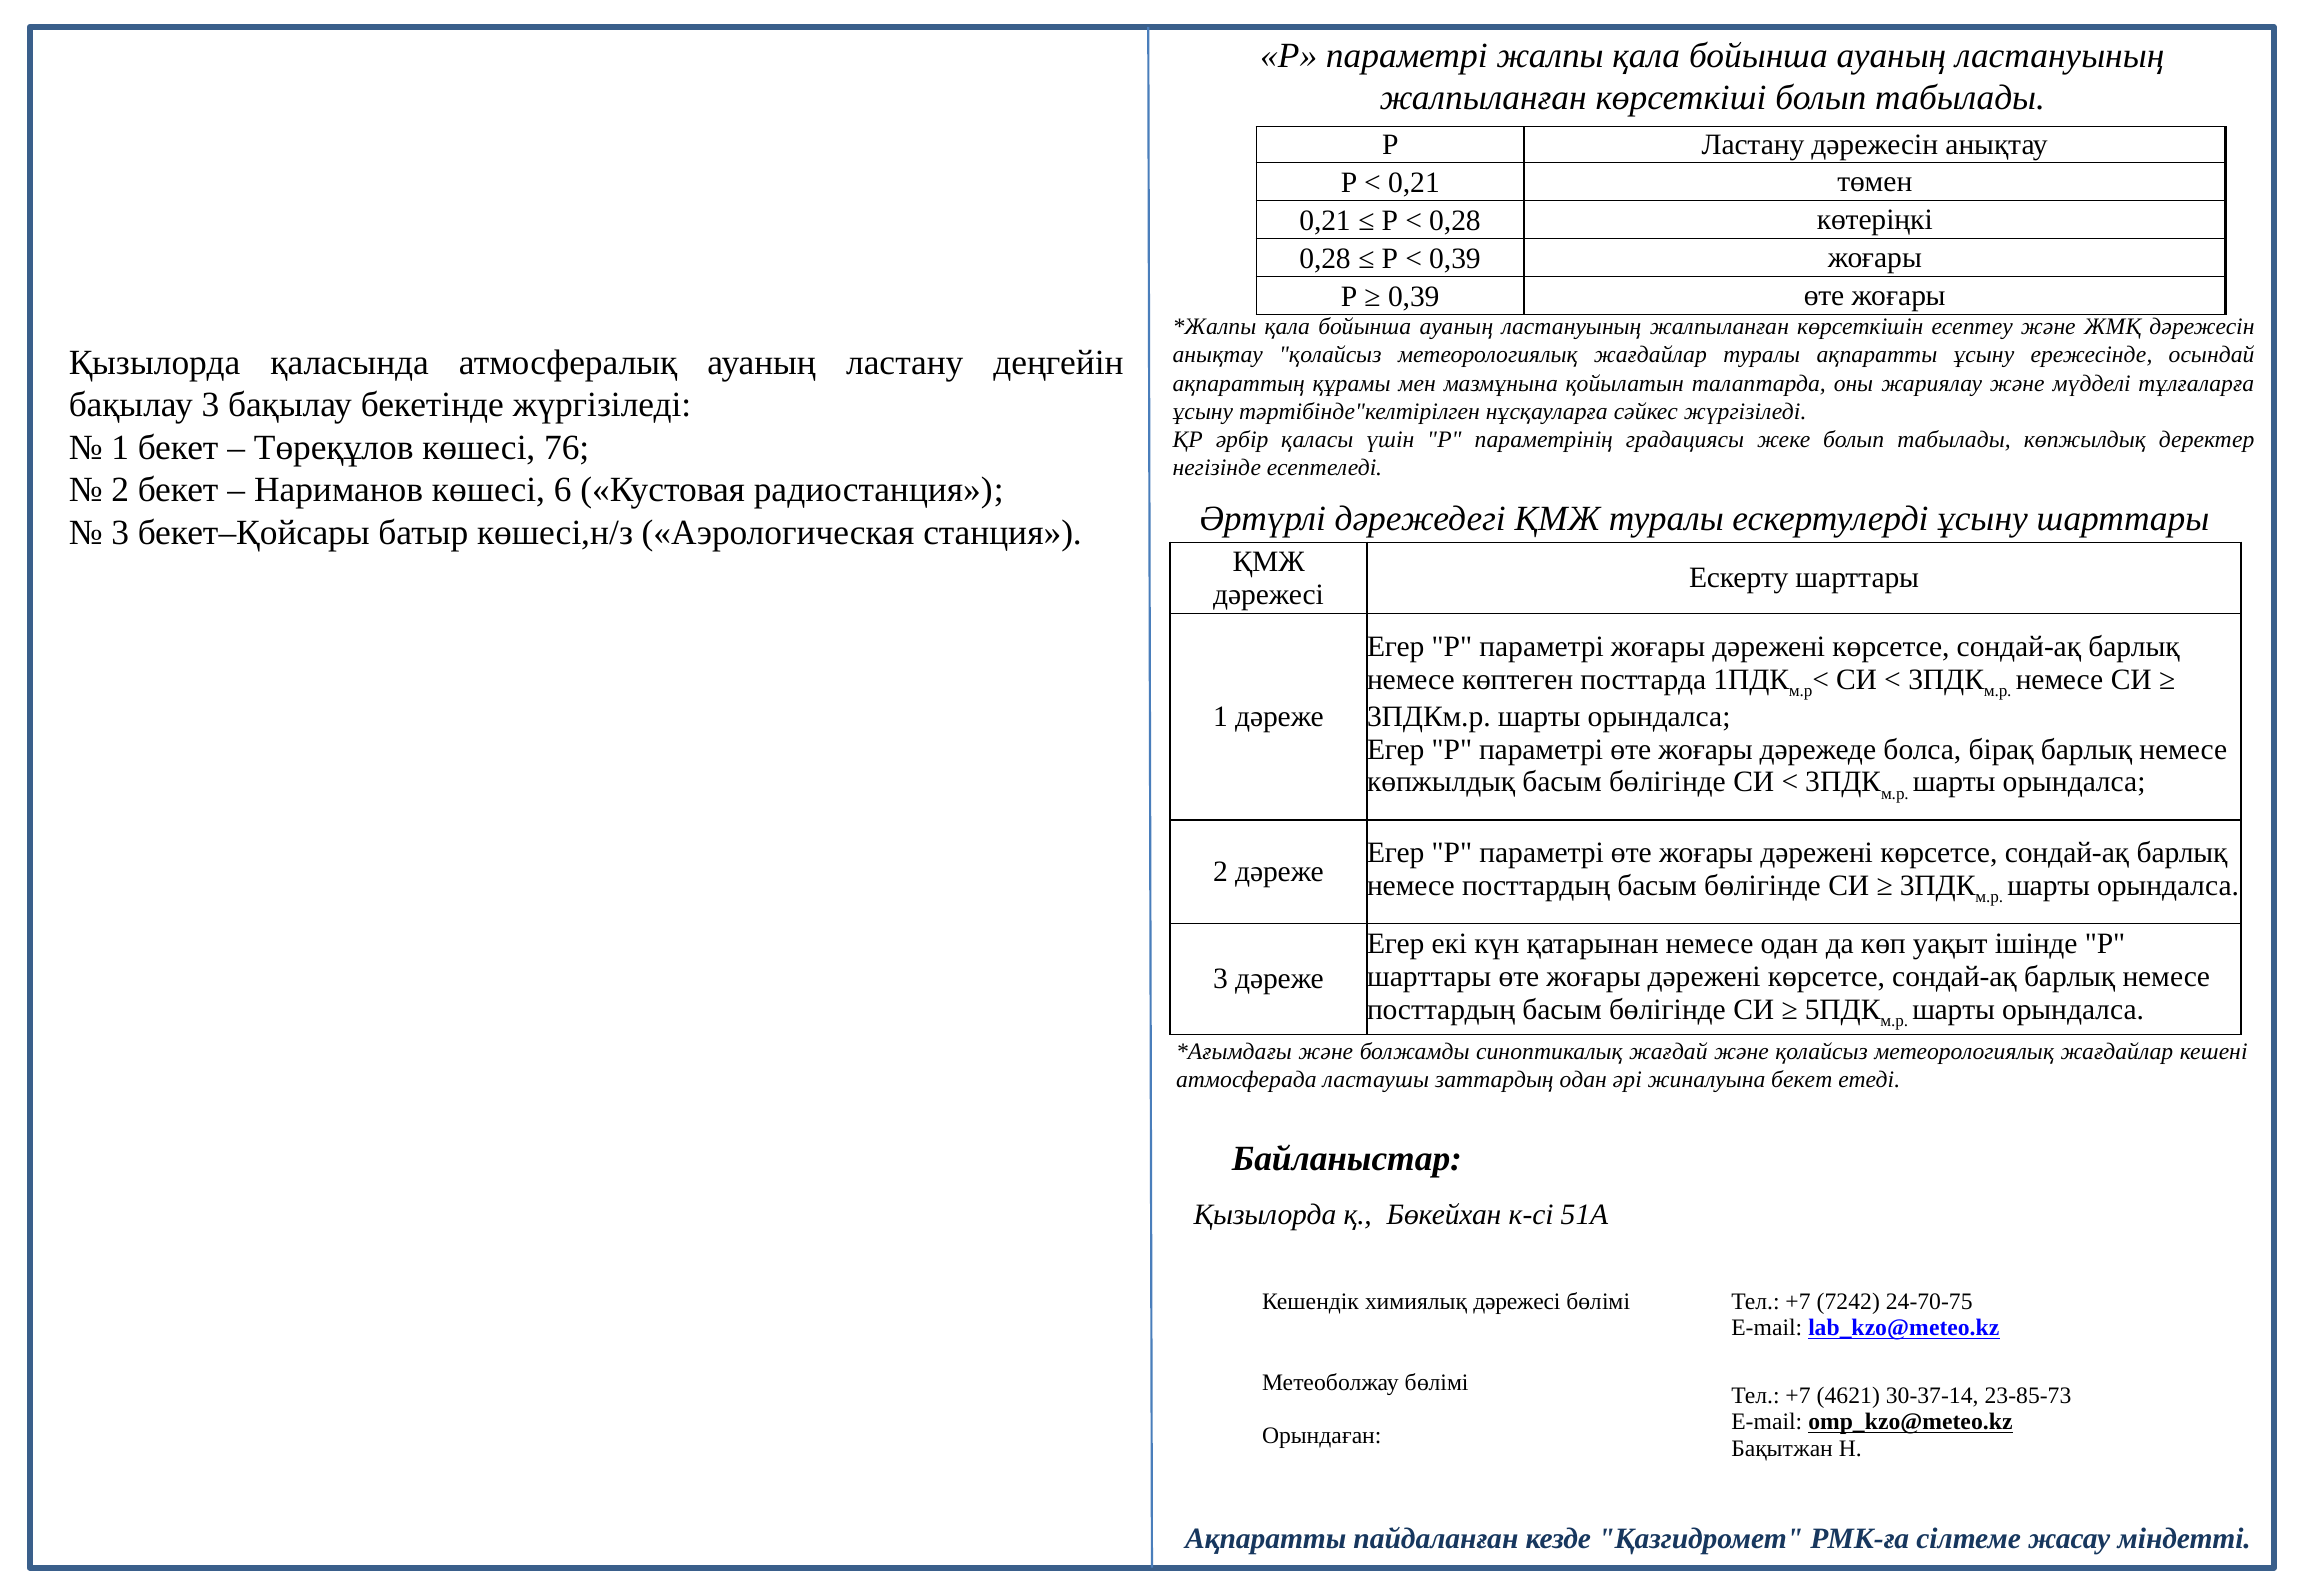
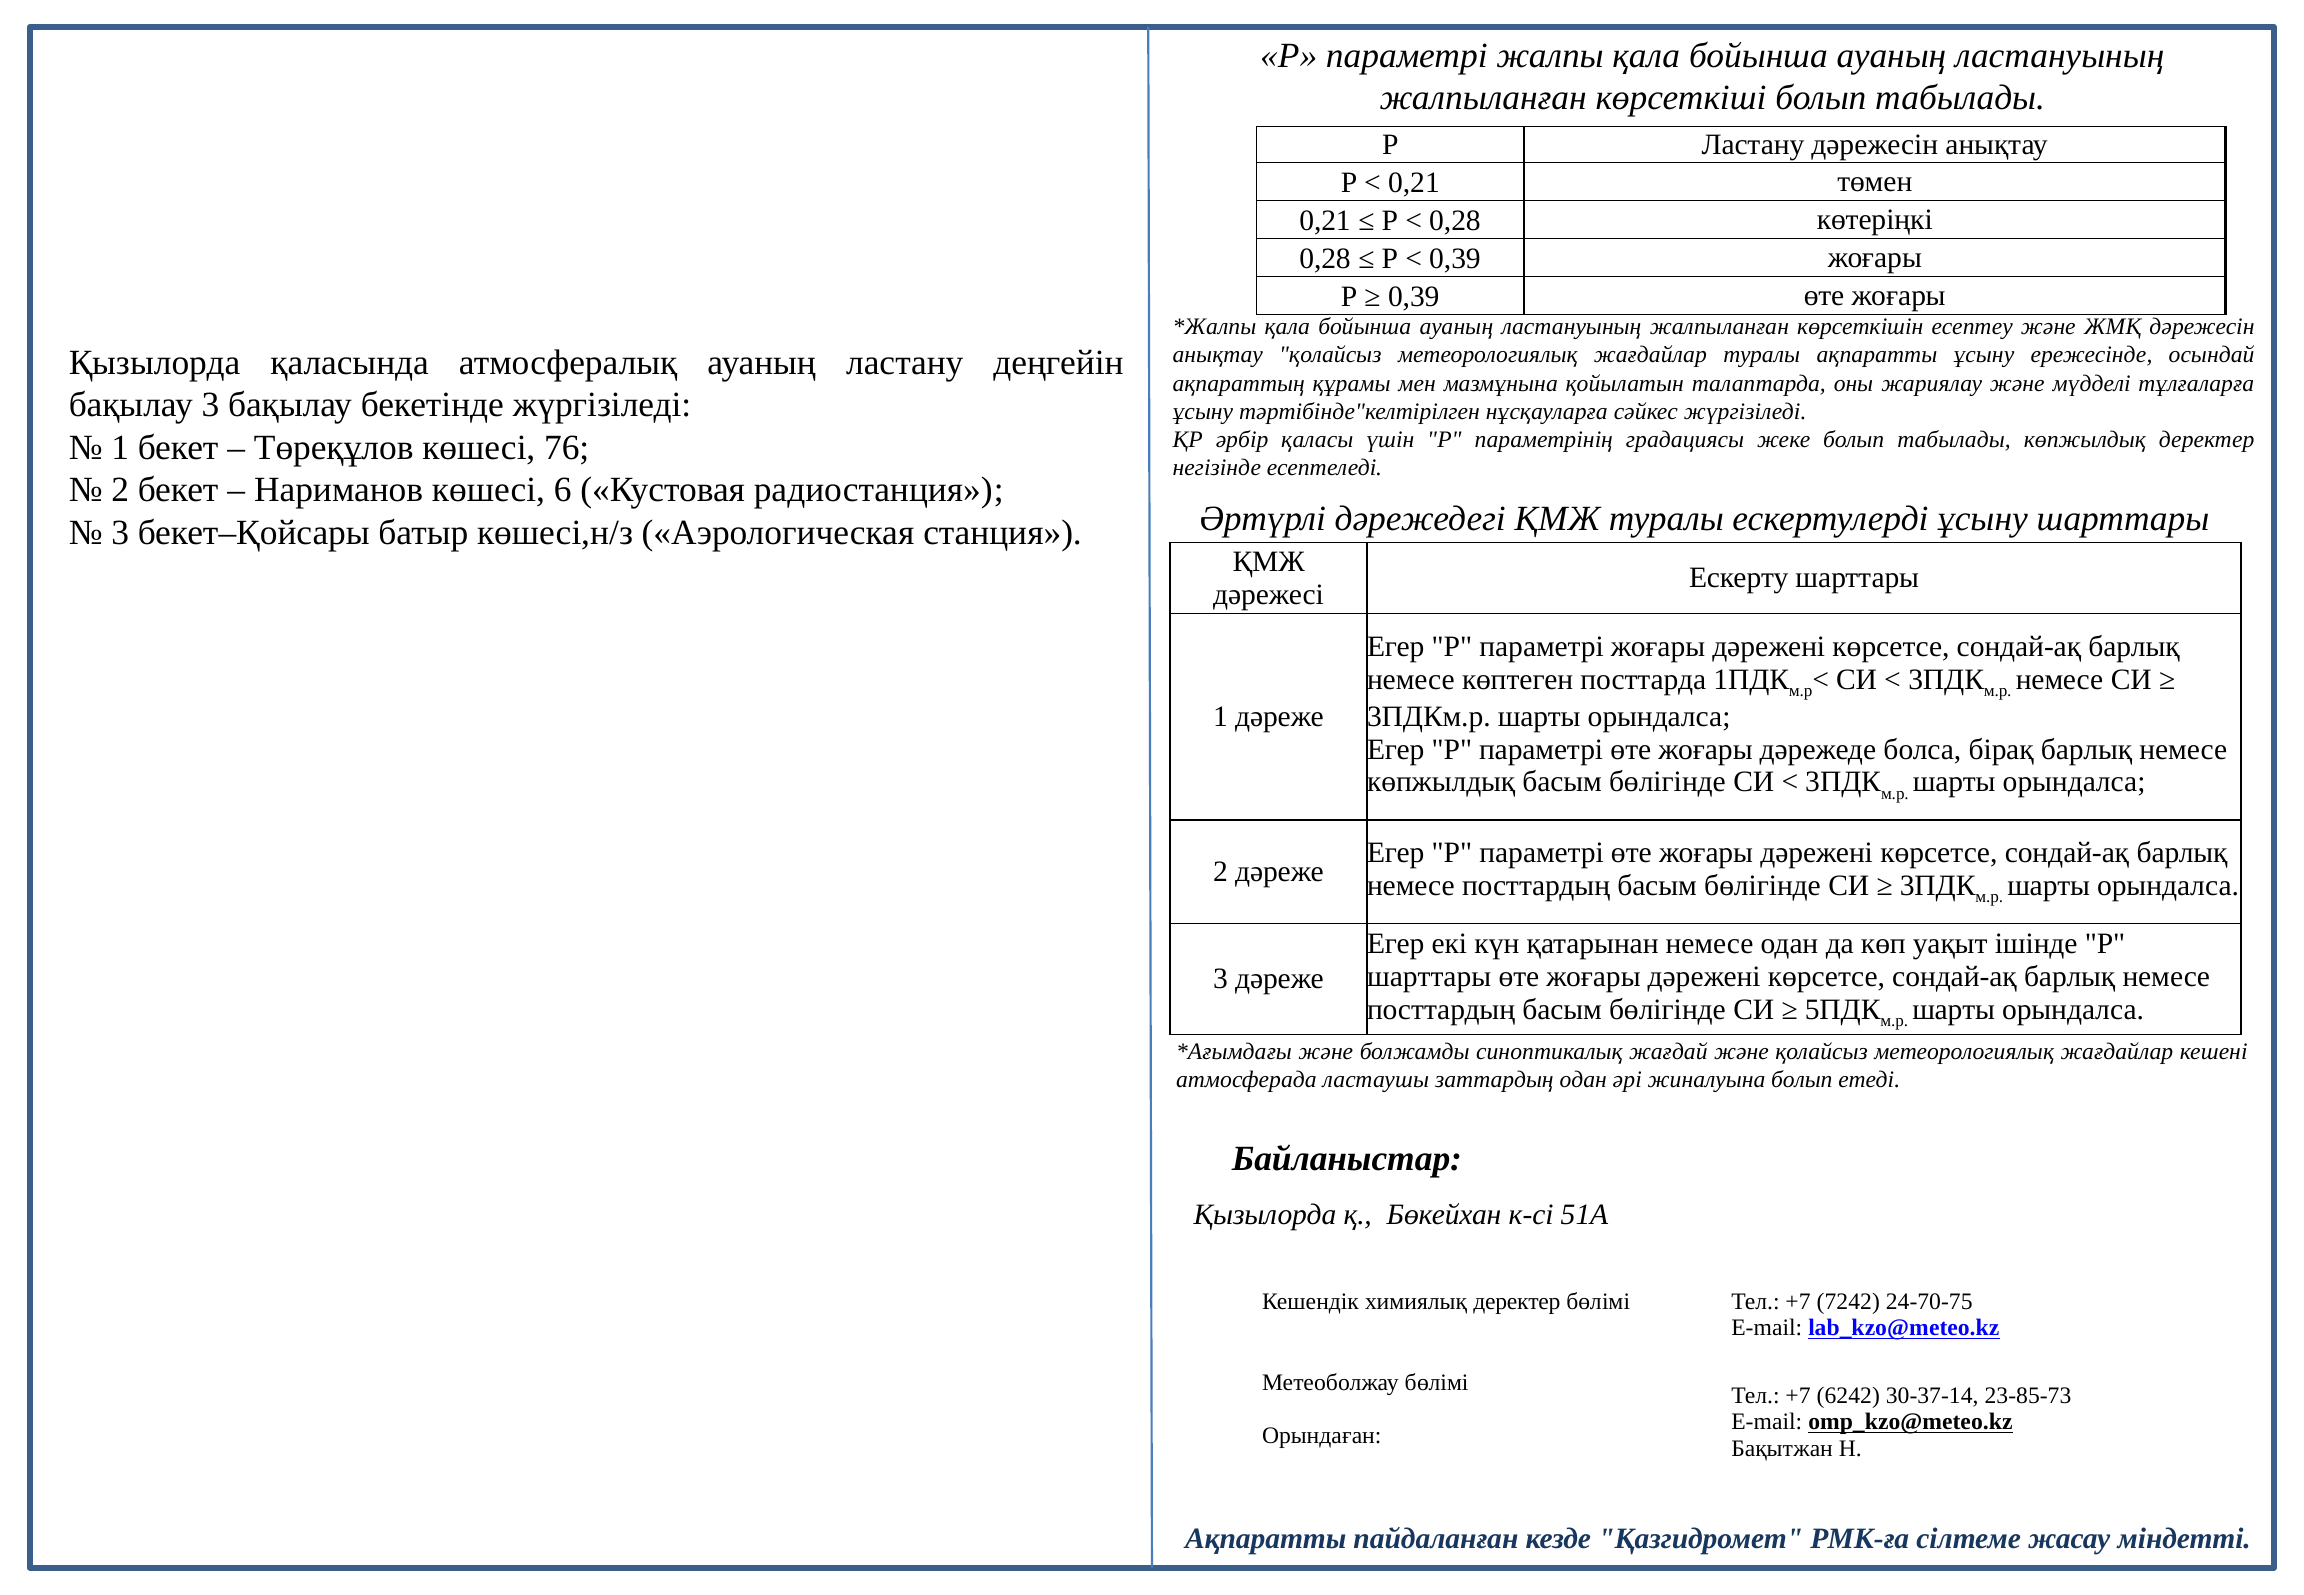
жиналуына бекет: бекет -> болып
химиялық дәрежесі: дәрежесі -> деректер
4621: 4621 -> 6242
